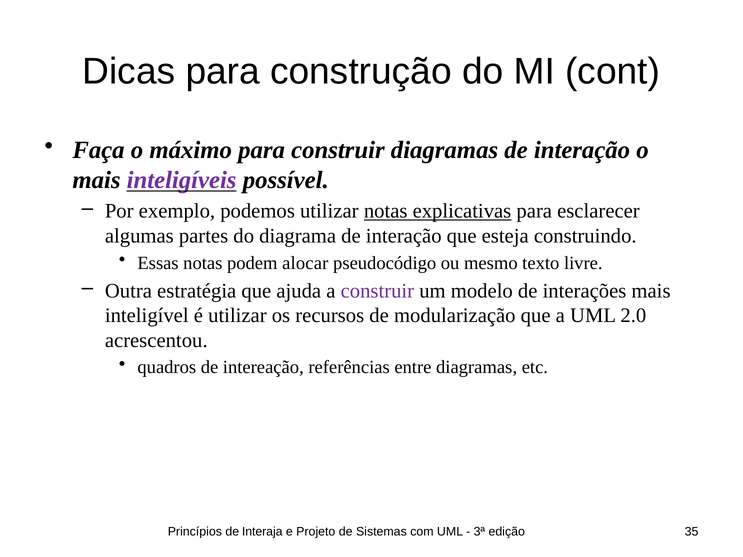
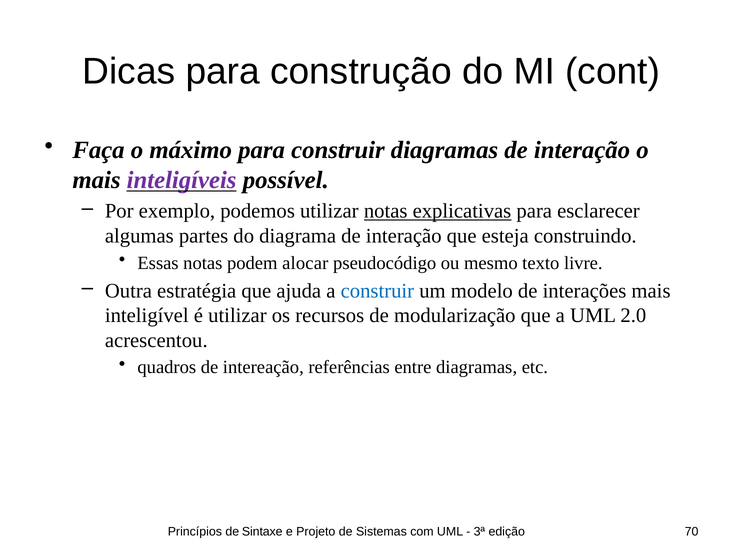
construir at (377, 291) colour: purple -> blue
Interaja: Interaja -> Sintaxe
35: 35 -> 70
